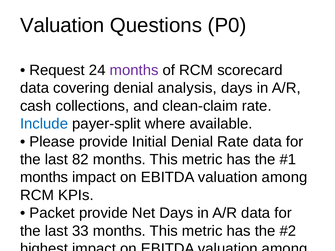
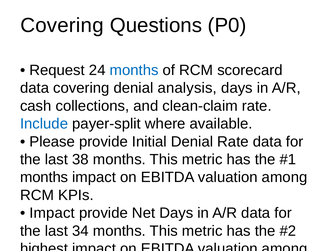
Valuation at (62, 25): Valuation -> Covering
months at (134, 70) colour: purple -> blue
82: 82 -> 38
Packet at (52, 213): Packet -> Impact
33: 33 -> 34
